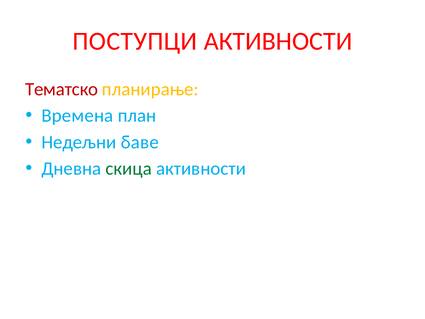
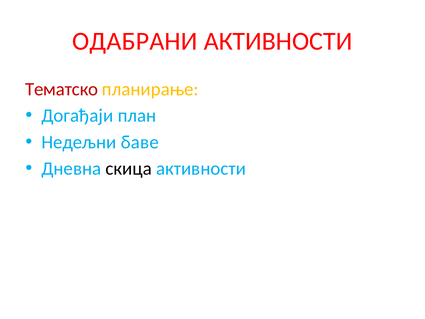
ПОСТУПЦИ: ПОСТУПЦИ -> ОДАБРАНИ
Времена: Времена -> Догађаји
скица colour: green -> black
